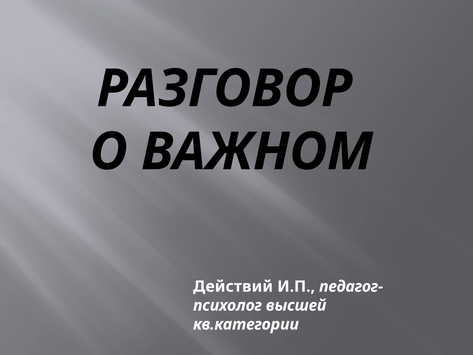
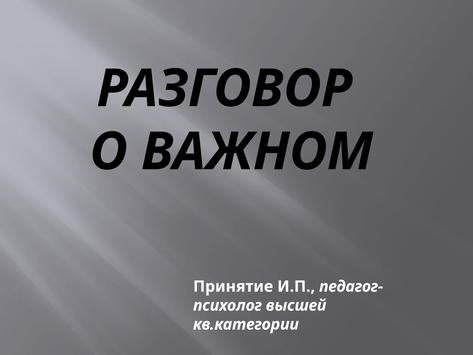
Действий: Действий -> Принятие
